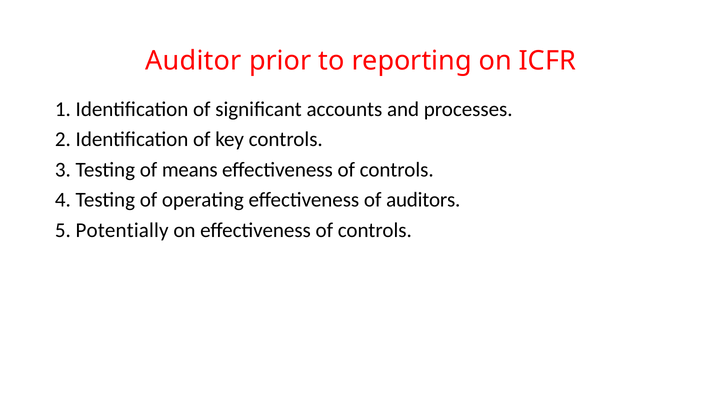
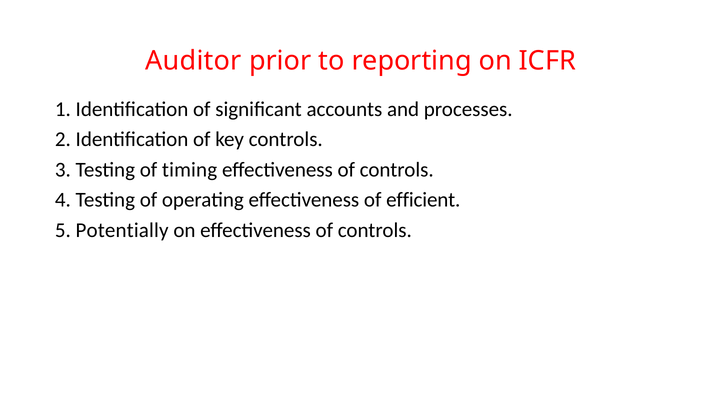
means: means -> timing
auditors: auditors -> efficient
